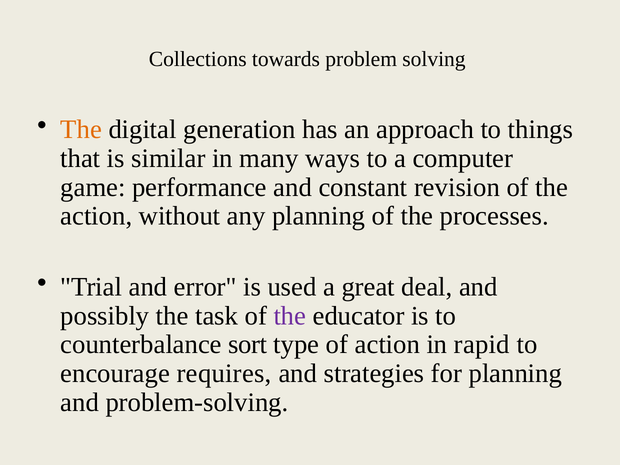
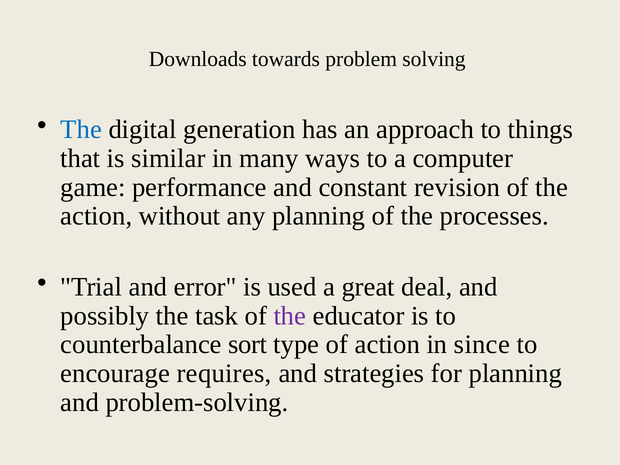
Collections: Collections -> Downloads
The at (81, 129) colour: orange -> blue
rapid: rapid -> since
